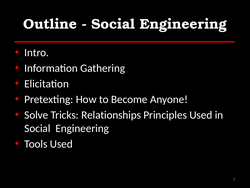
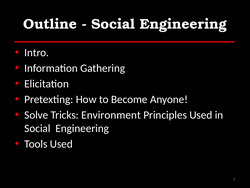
Relationships: Relationships -> Environment
